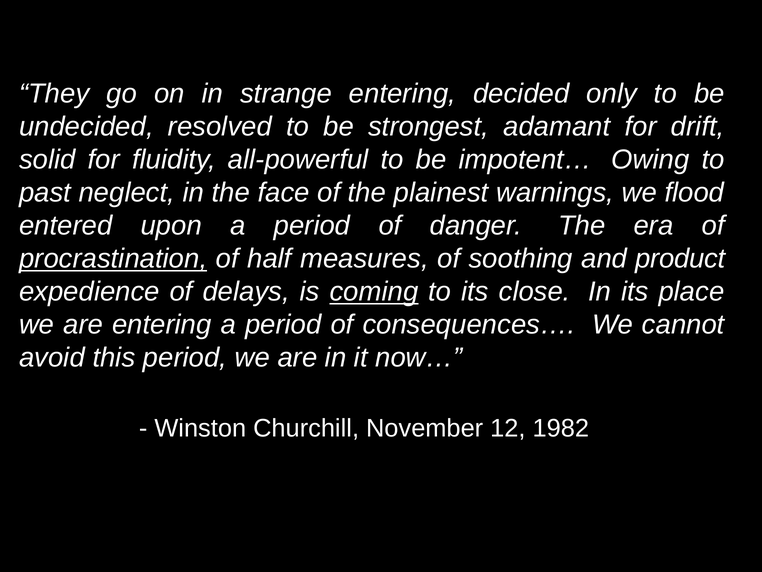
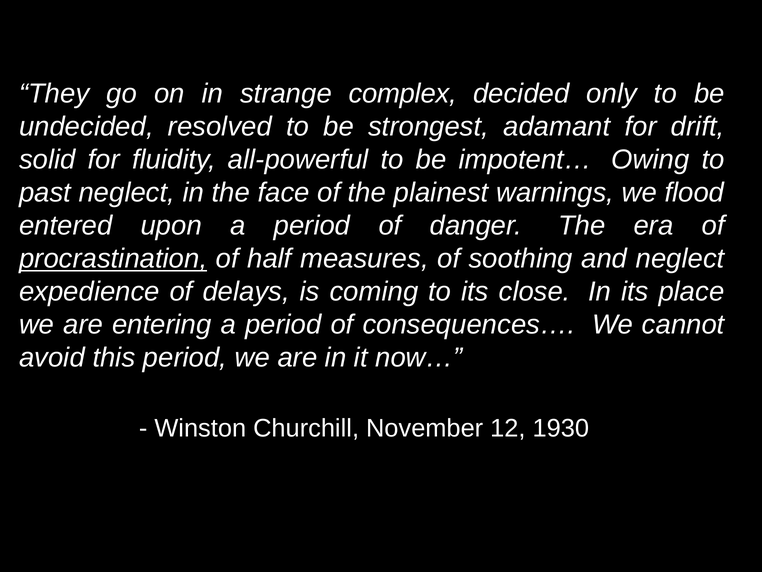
strange entering: entering -> complex
and product: product -> neglect
coming underline: present -> none
1982: 1982 -> 1930
